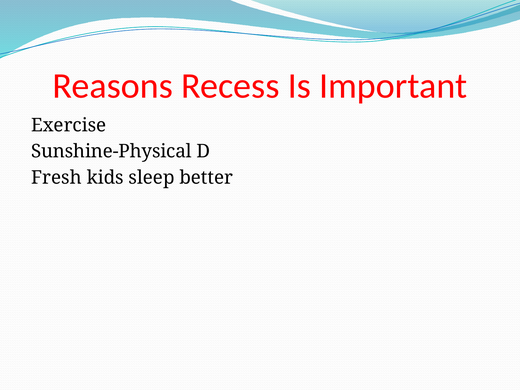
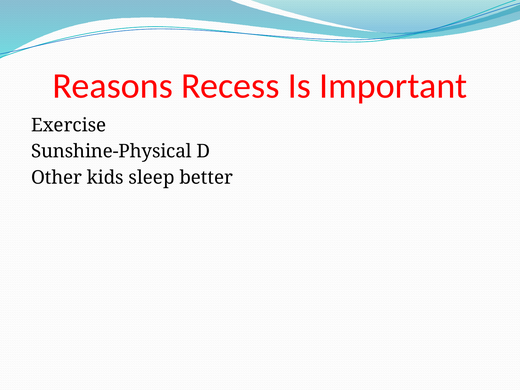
Fresh: Fresh -> Other
